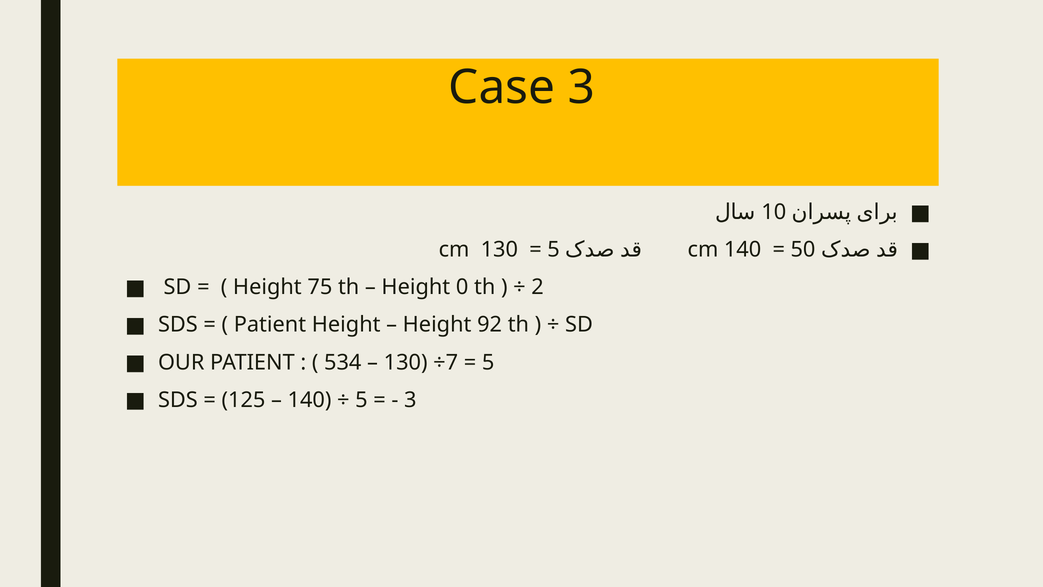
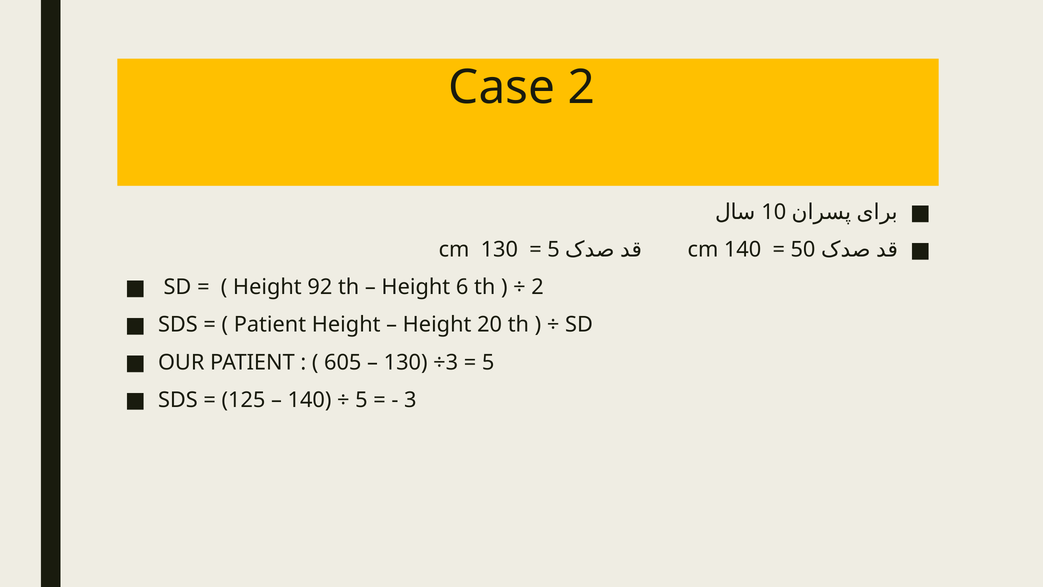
Case 3: 3 -> 2
75: 75 -> 92
0: 0 -> 6
92: 92 -> 20
534: 534 -> 605
÷7: ÷7 -> ÷3
